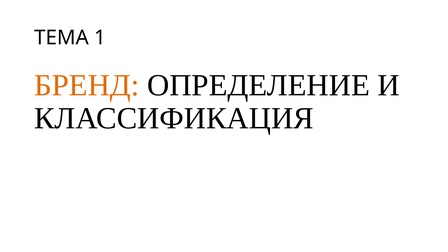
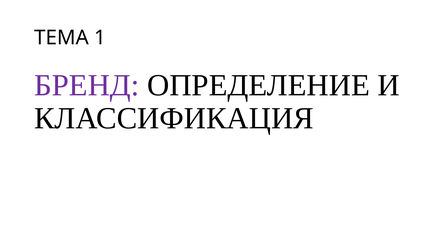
БРЕНД colour: orange -> purple
